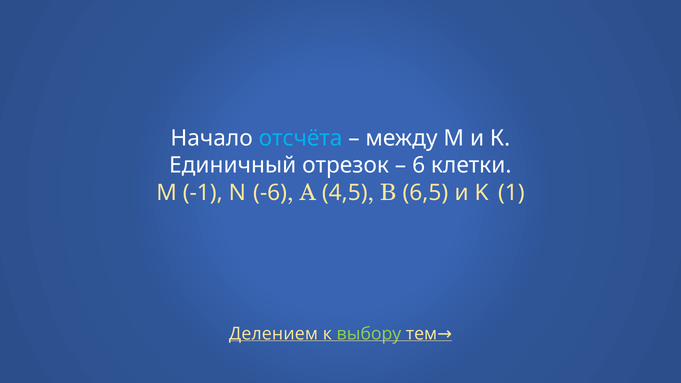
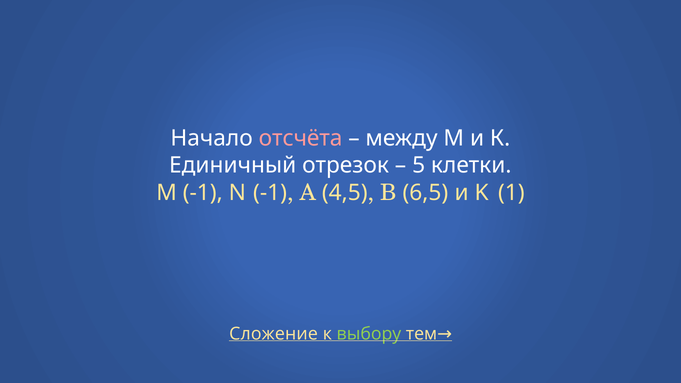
отсчёта colour: light blue -> pink
6: 6 -> 5
N -6: -6 -> -1
Делением: Делением -> Сложение
